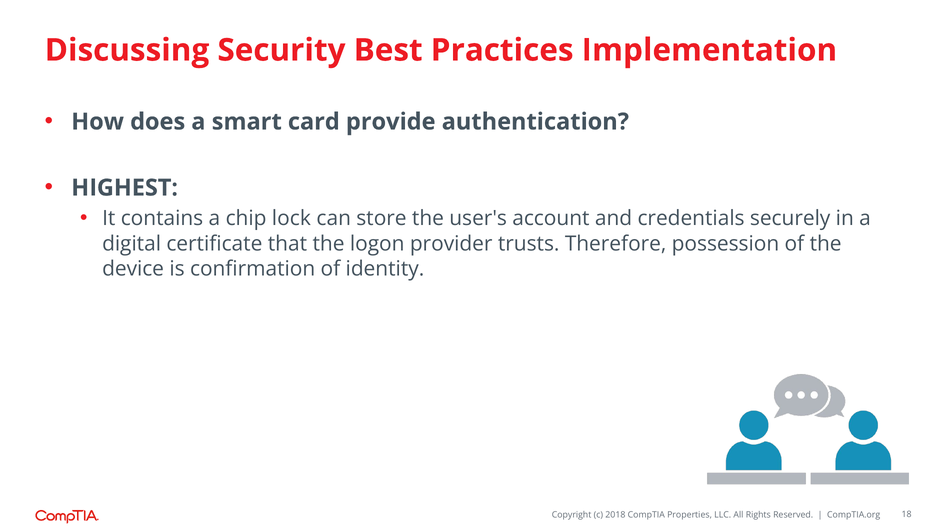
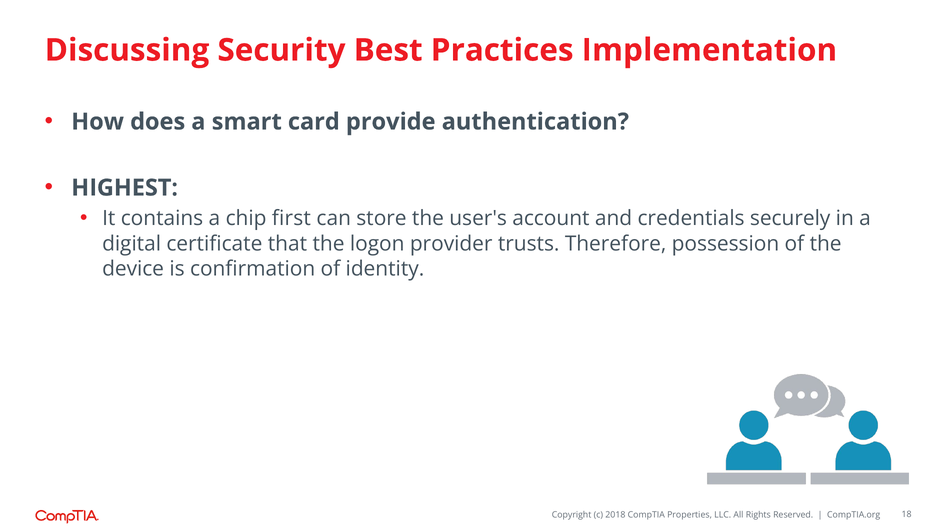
lock: lock -> first
